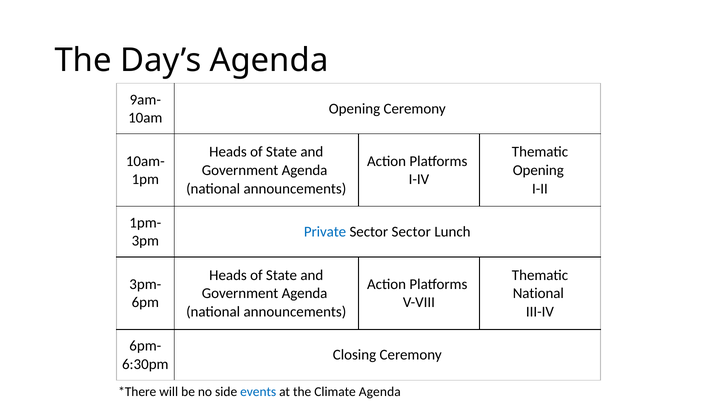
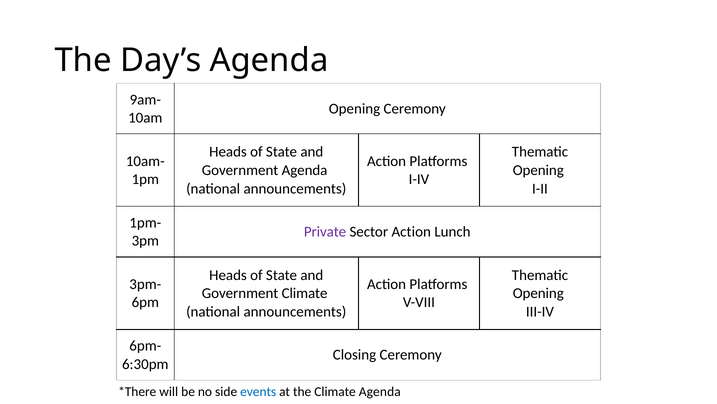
Private colour: blue -> purple
Sector Sector: Sector -> Action
Agenda at (305, 293): Agenda -> Climate
National at (538, 293): National -> Opening
